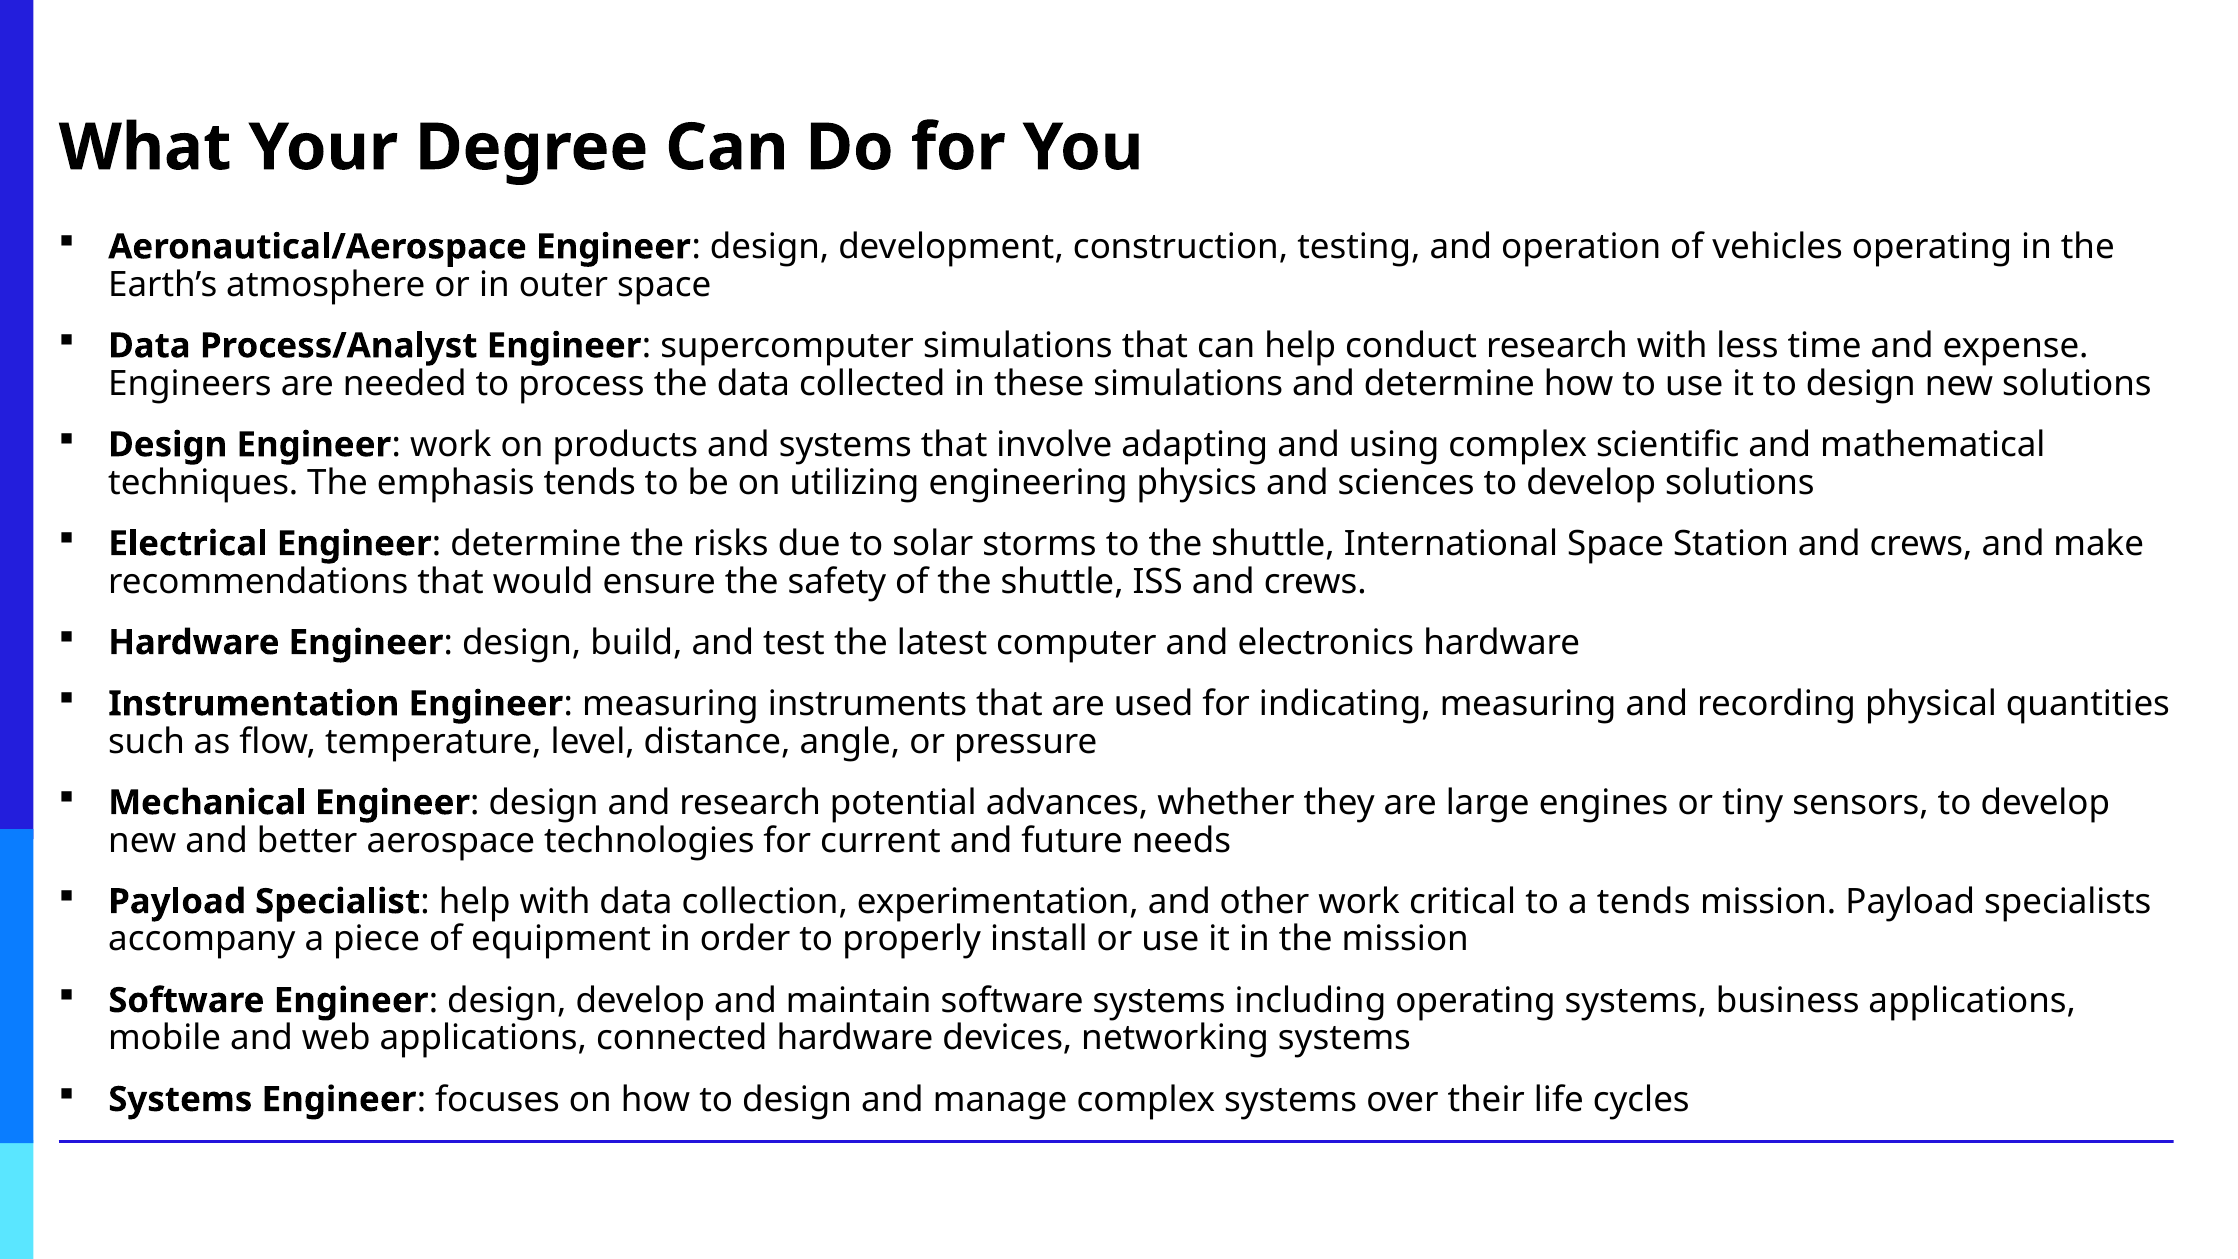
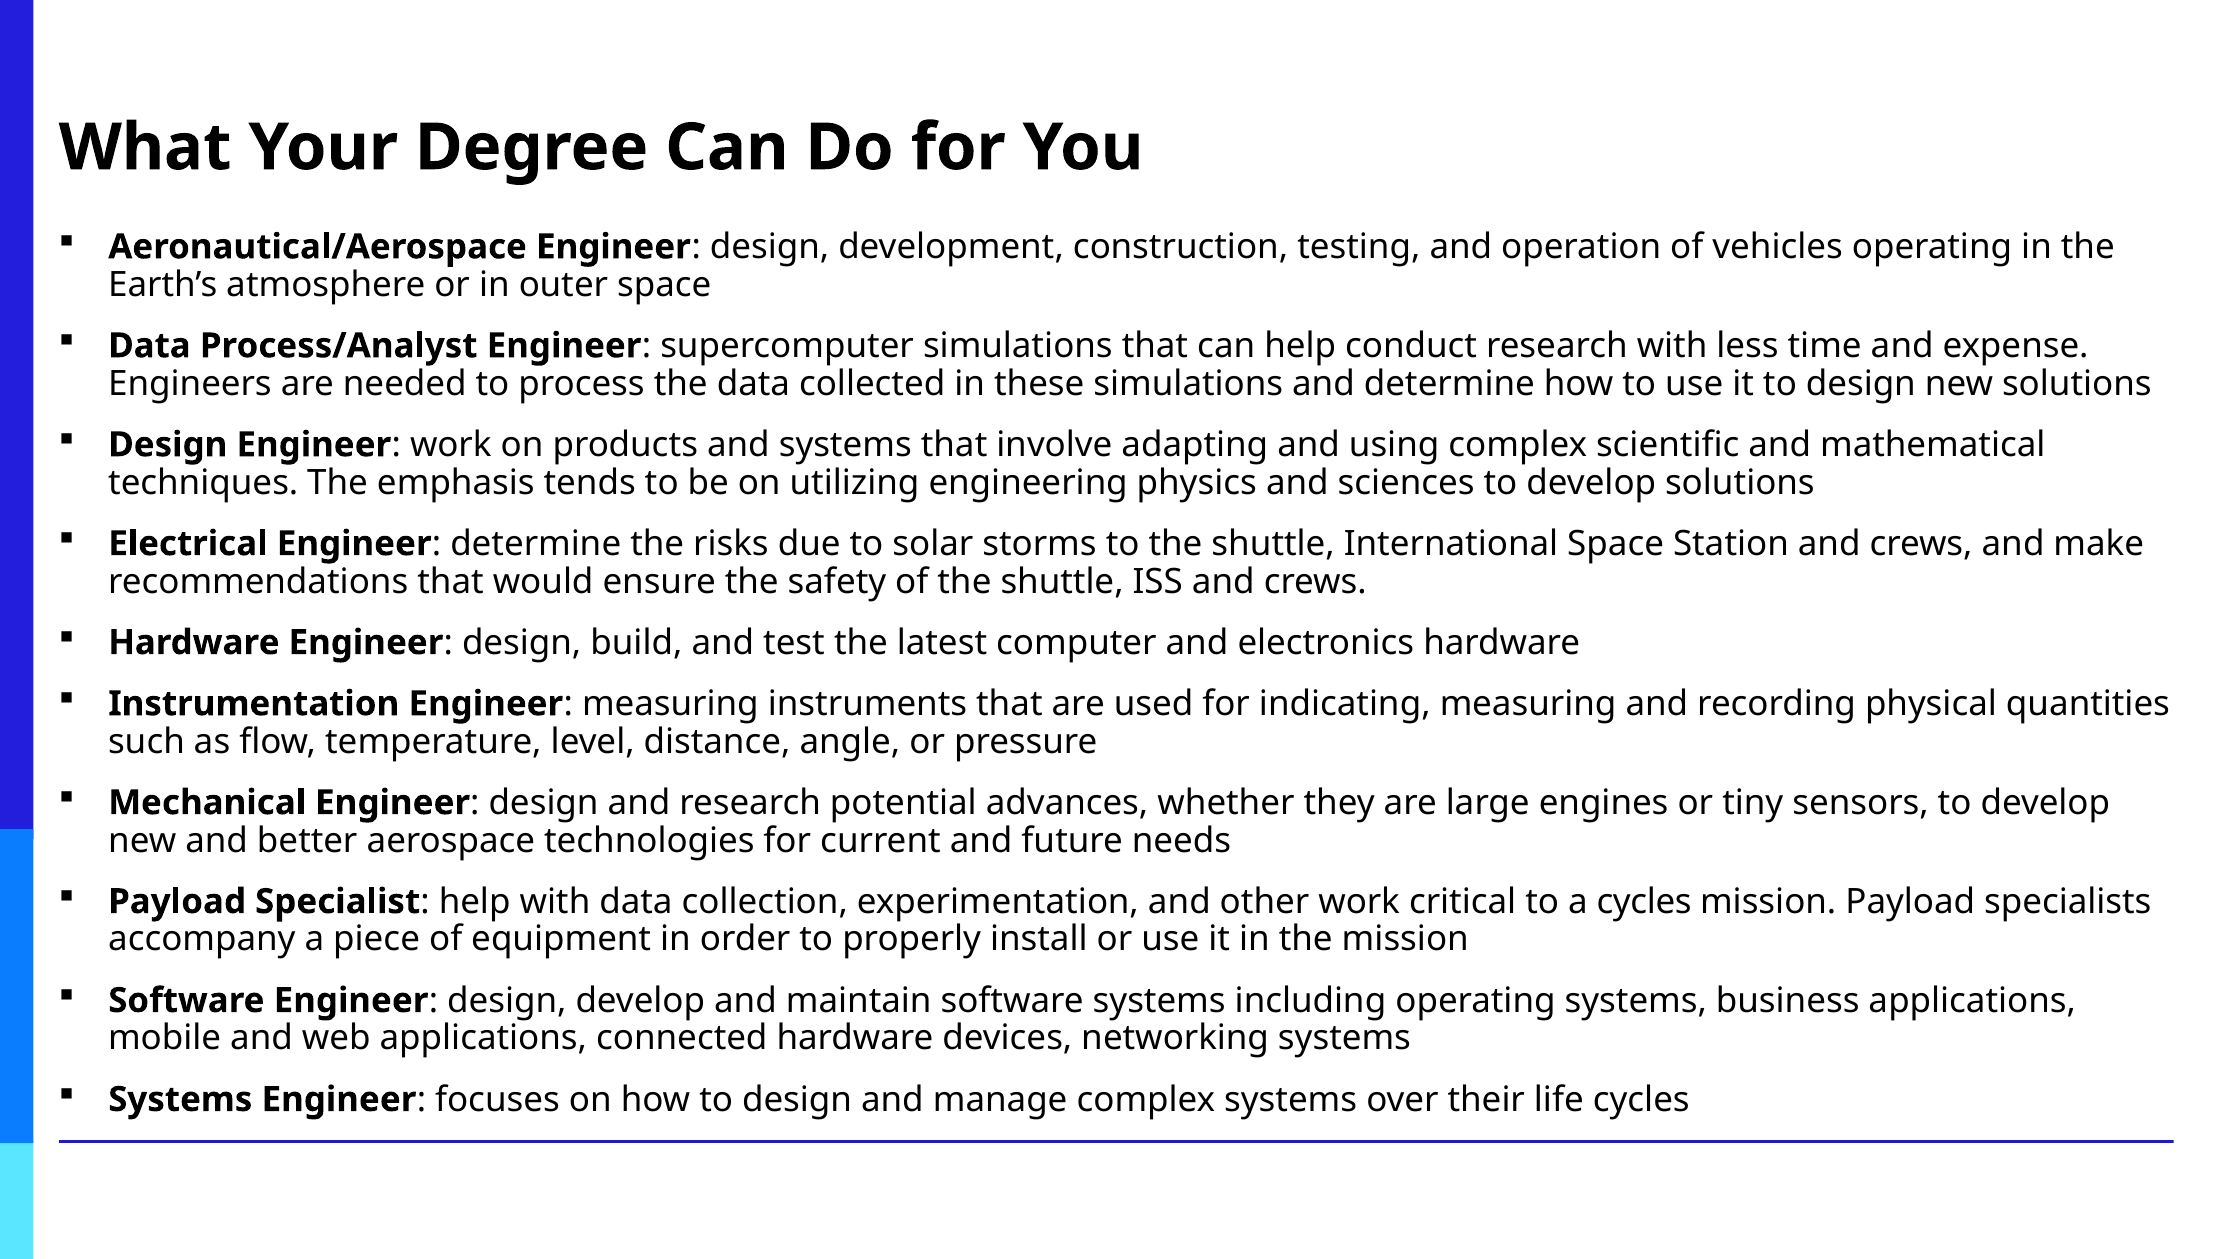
a tends: tends -> cycles
